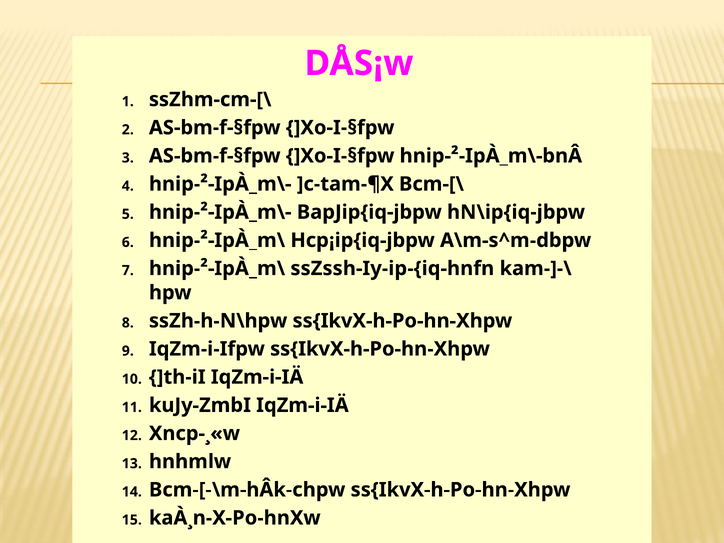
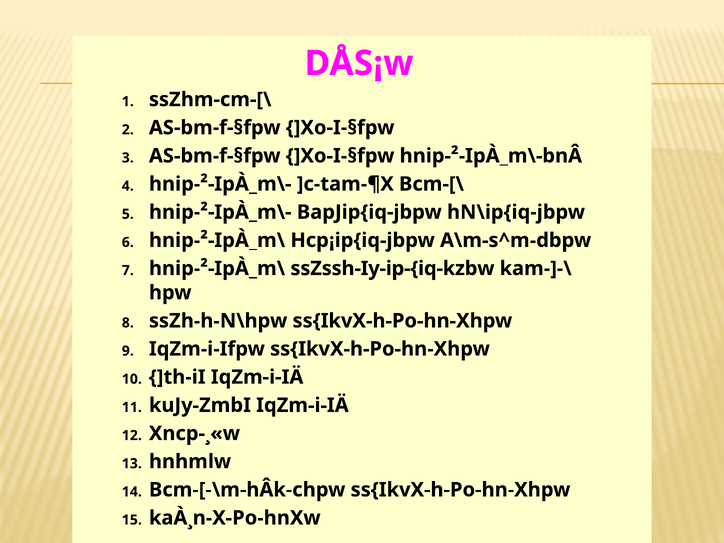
ssZssh-Iy-ip-{iq-hnfn: ssZssh-Iy-ip-{iq-hnfn -> ssZssh-Iy-ip-{iq-kzbw
